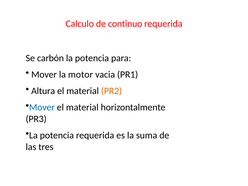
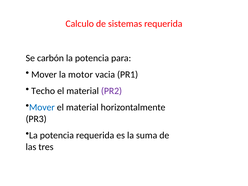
continuo: continuo -> sistemas
Altura: Altura -> Techo
PR2 colour: orange -> purple
